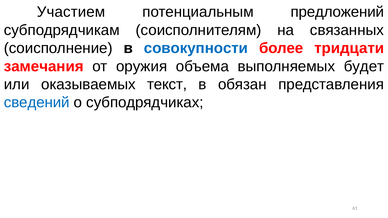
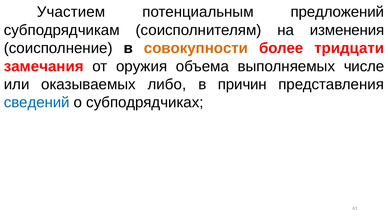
связанных: связанных -> изменения
совокупности colour: blue -> orange
будет: будет -> числе
текст: текст -> либо
обязан: обязан -> причин
